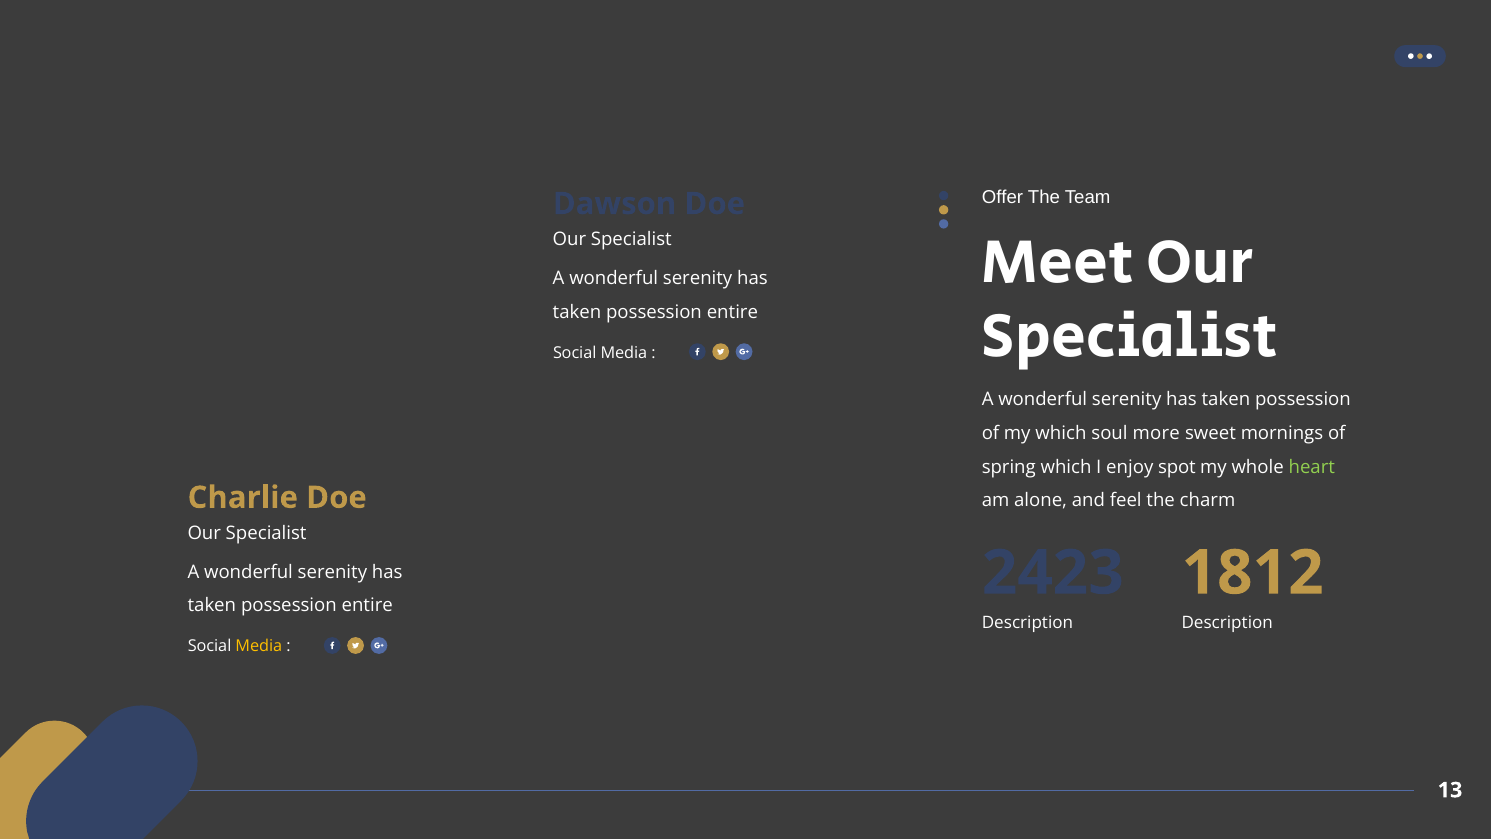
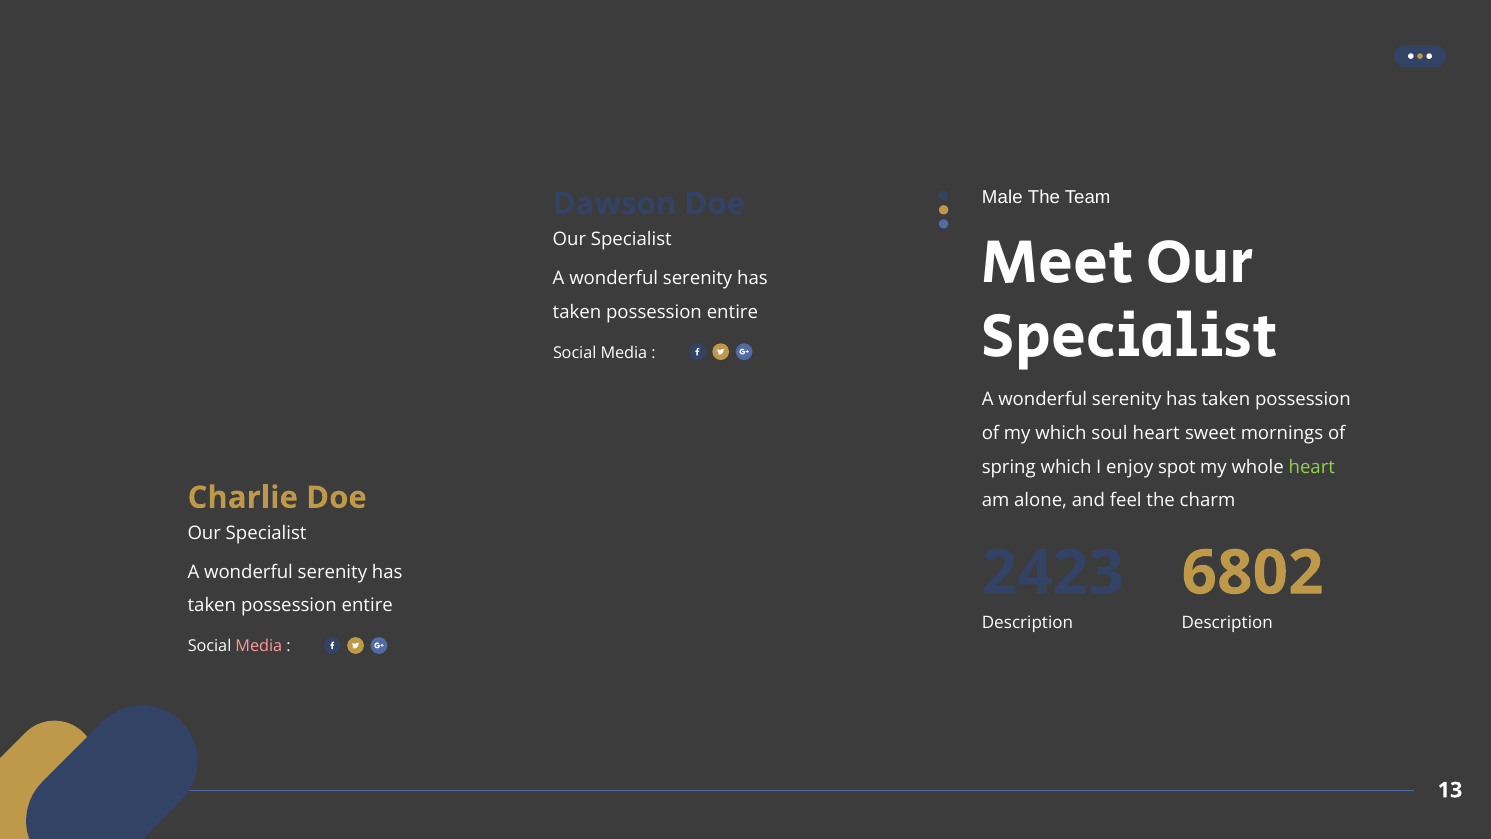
Offer: Offer -> Male
soul more: more -> heart
1812: 1812 -> 6802
Media at (259, 646) colour: yellow -> pink
